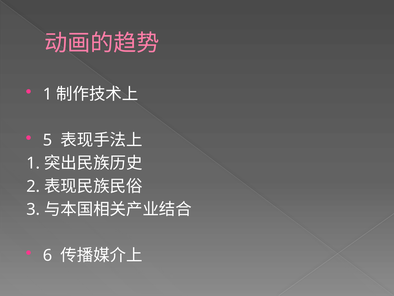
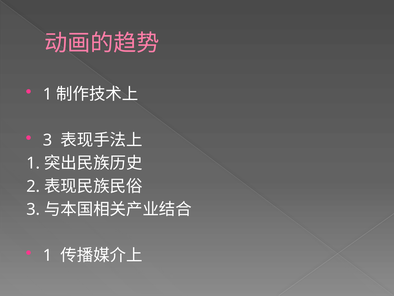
5 at (48, 140): 5 -> 3
6 at (48, 255): 6 -> 1
